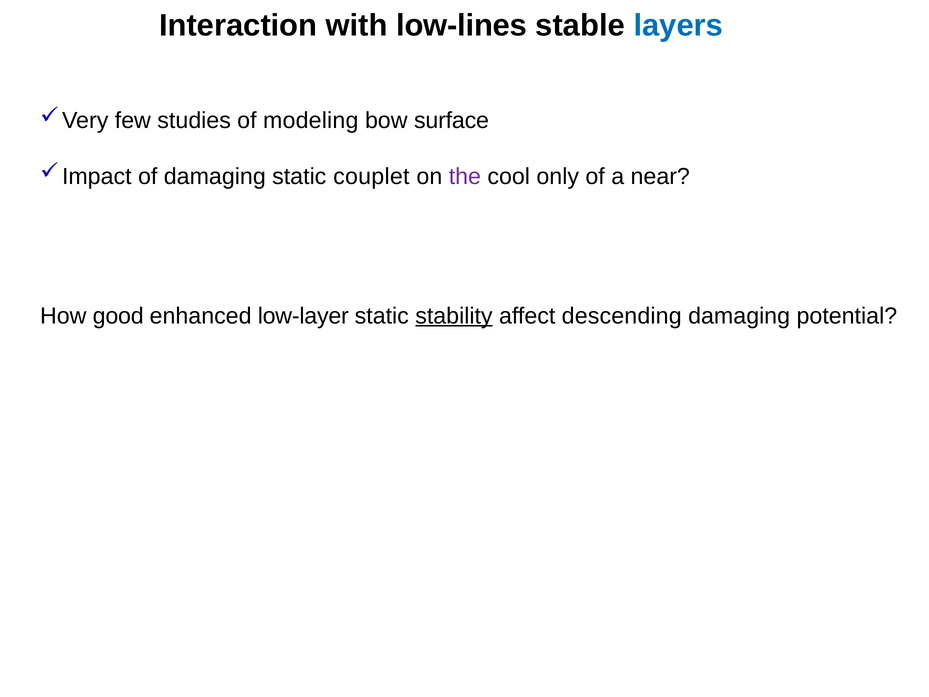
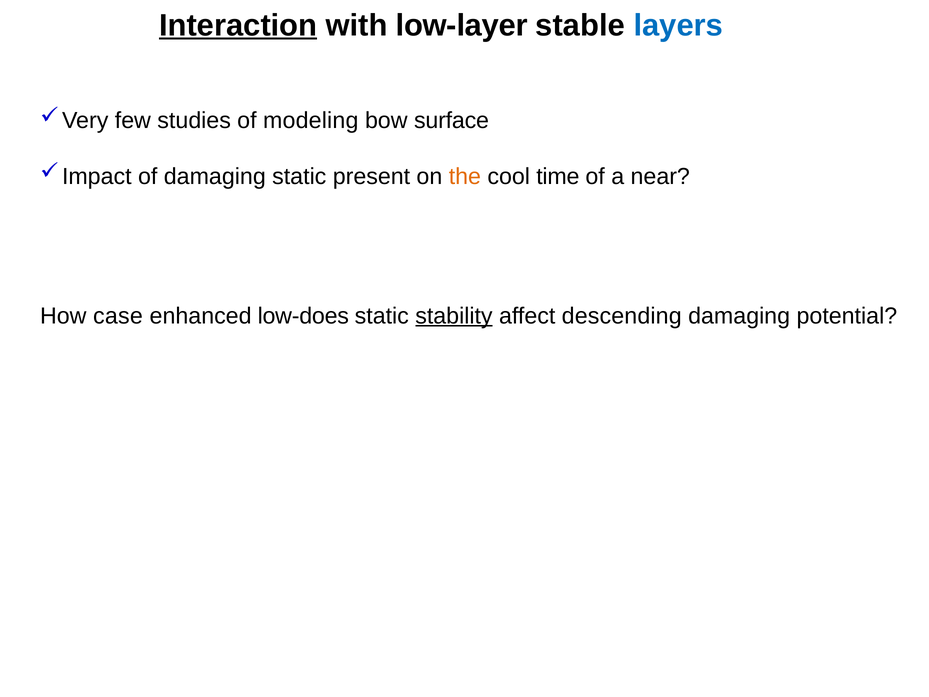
Interaction underline: none -> present
low-lines: low-lines -> low-layer
couplet: couplet -> present
the colour: purple -> orange
only: only -> time
good: good -> case
low-layer: low-layer -> low-does
